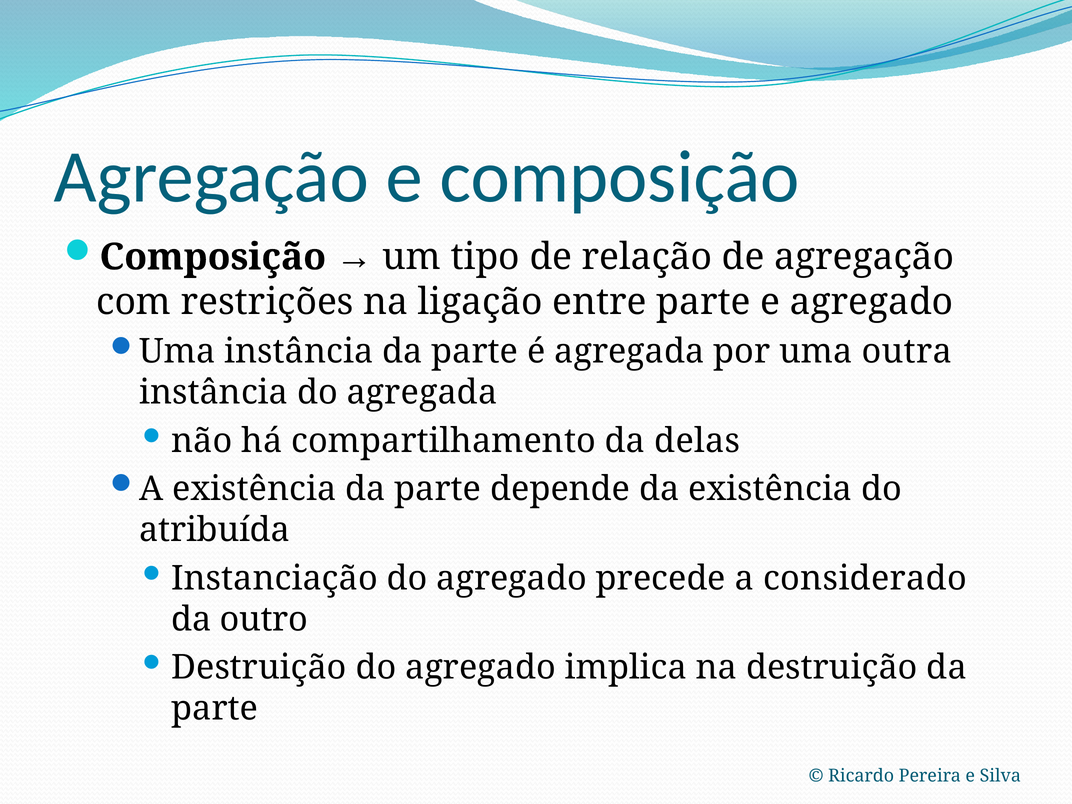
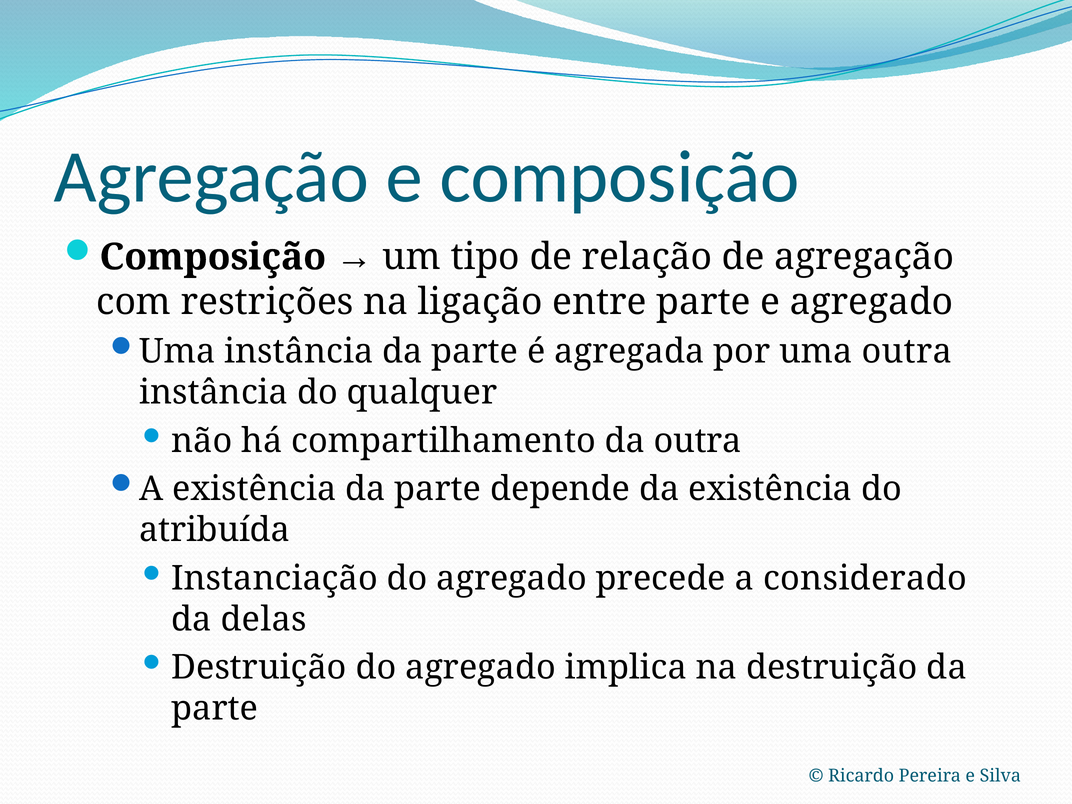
do agregada: agregada -> qualquer
da delas: delas -> outra
outro: outro -> delas
